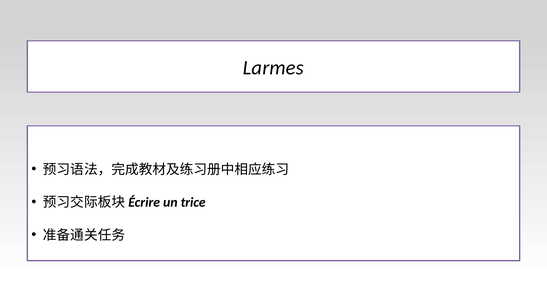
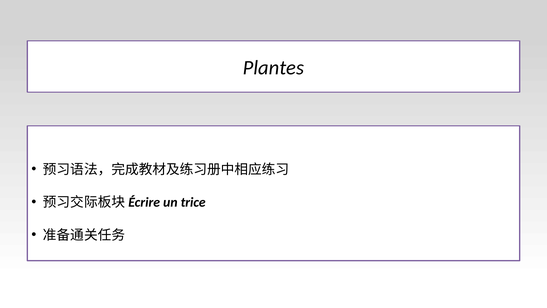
Larmes: Larmes -> Plantes
